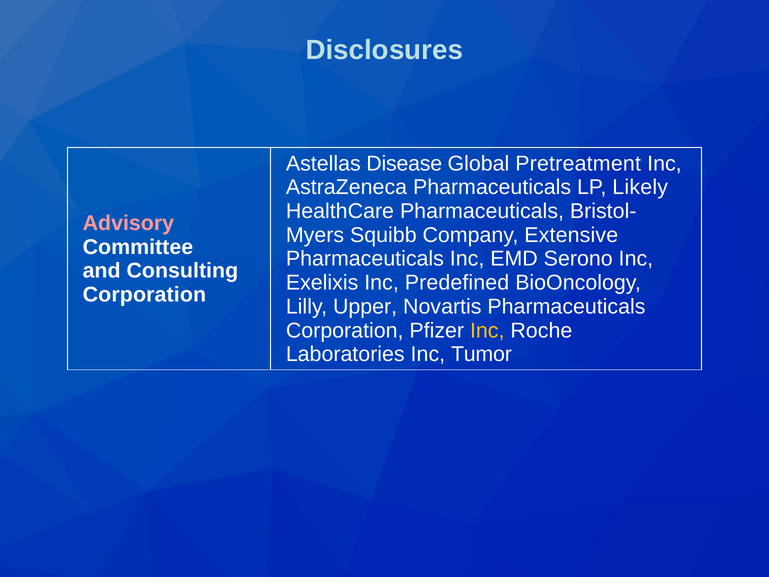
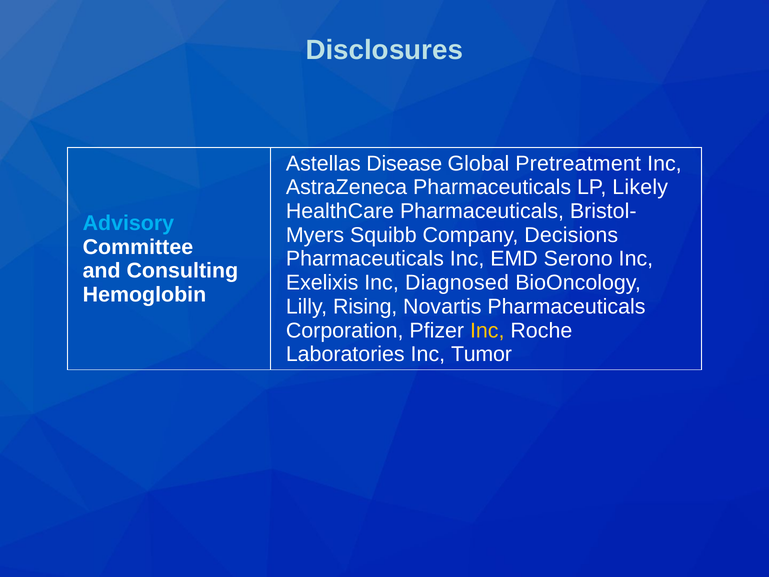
Advisory colour: pink -> light blue
Extensive: Extensive -> Decisions
Predefined: Predefined -> Diagnosed
Corporation at (144, 295): Corporation -> Hemoglobin
Upper: Upper -> Rising
